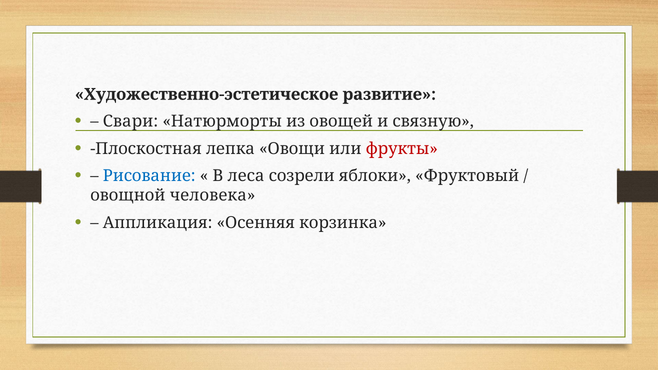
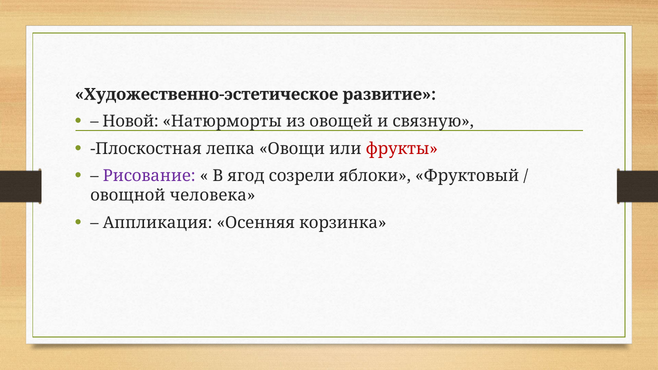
Свари: Свари -> Новой
Рисование colour: blue -> purple
леса: леса -> ягод
